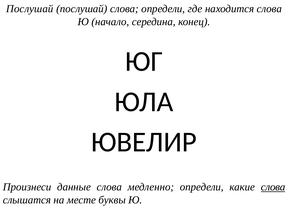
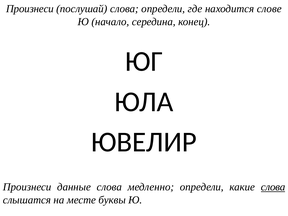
Послушай at (30, 9): Послушай -> Произнеси
находится слова: слова -> слове
